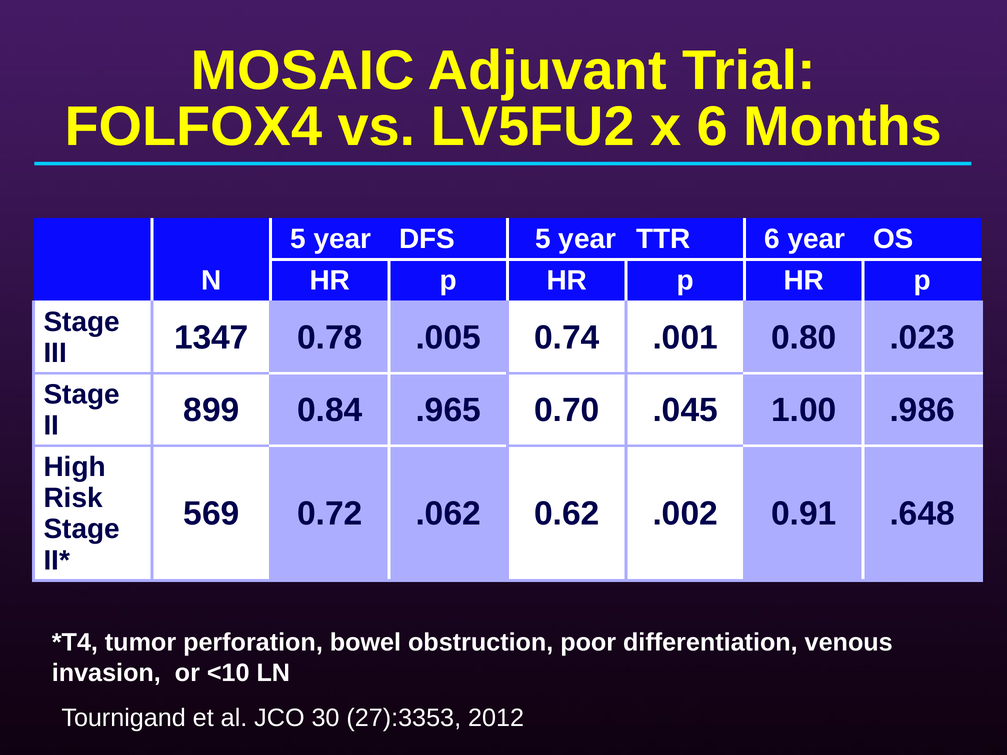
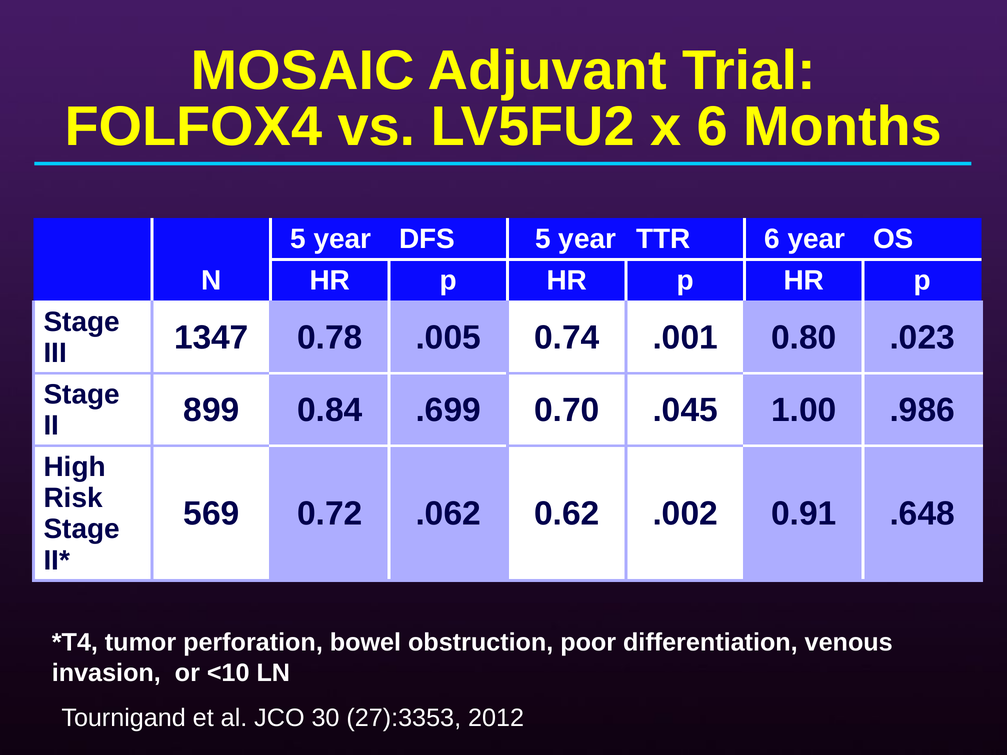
.965: .965 -> .699
